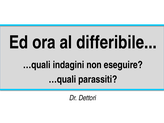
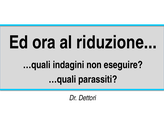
differibile: differibile -> riduzione
